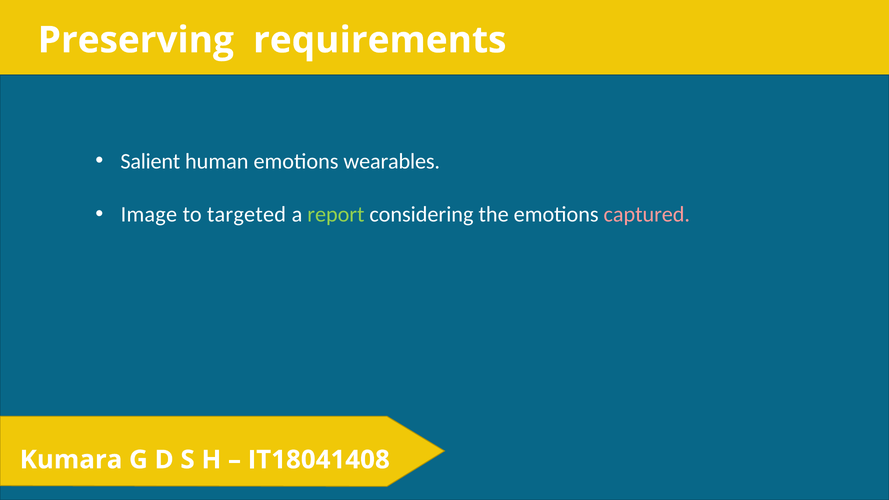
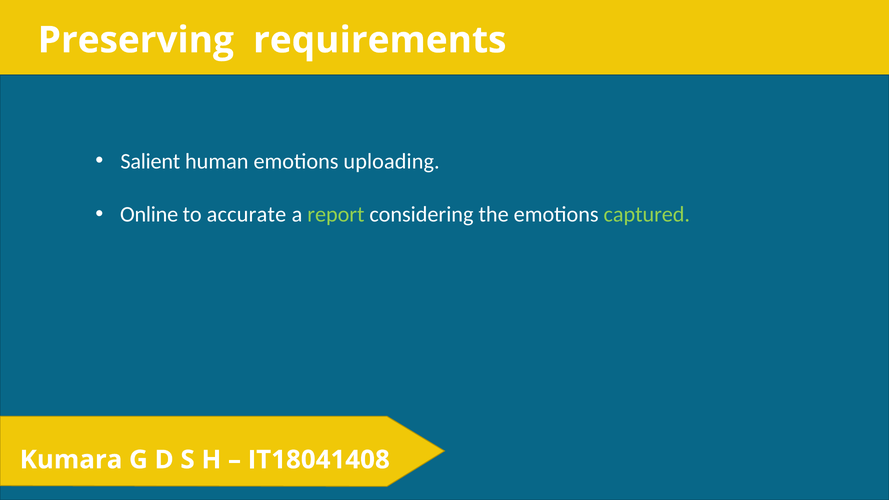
wearables: wearables -> uploading
Image: Image -> Online
targeted: targeted -> accurate
captured colour: pink -> light green
